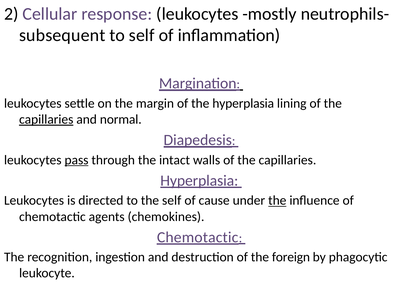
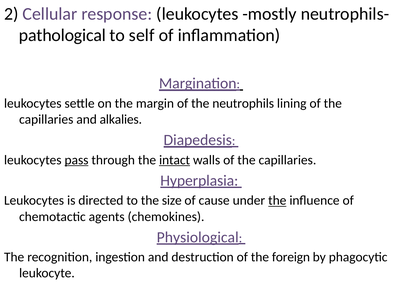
subsequent: subsequent -> pathological
the hyperplasia: hyperplasia -> neutrophils
capillaries at (46, 120) underline: present -> none
normal: normal -> alkalies
intact underline: none -> present
the self: self -> size
Chemotactic at (198, 238): Chemotactic -> Physiological
